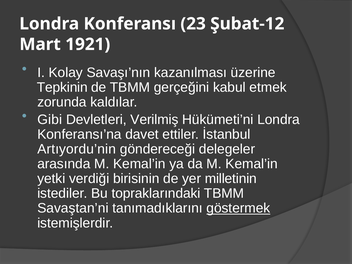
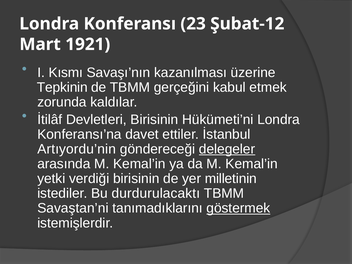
Kolay: Kolay -> Kısmı
Gibi: Gibi -> İtilâf
Devletleri Verilmiş: Verilmiş -> Birisinin
delegeler underline: none -> present
topraklarındaki: topraklarındaki -> durdurulacaktı
